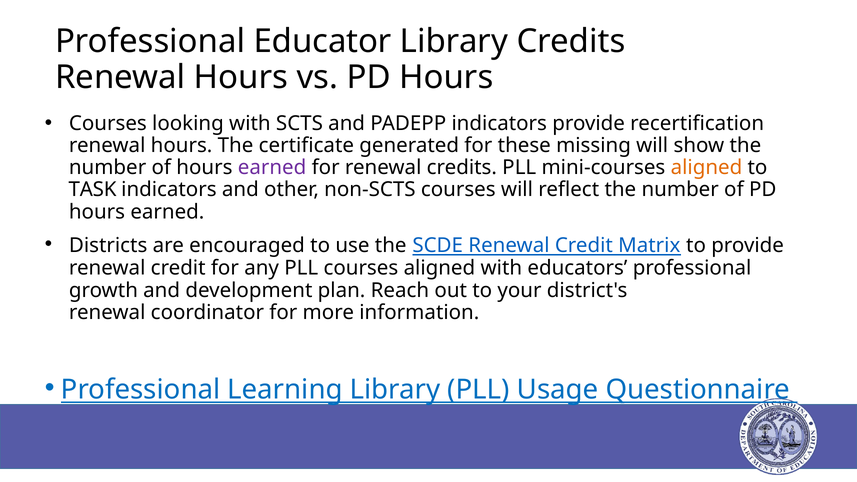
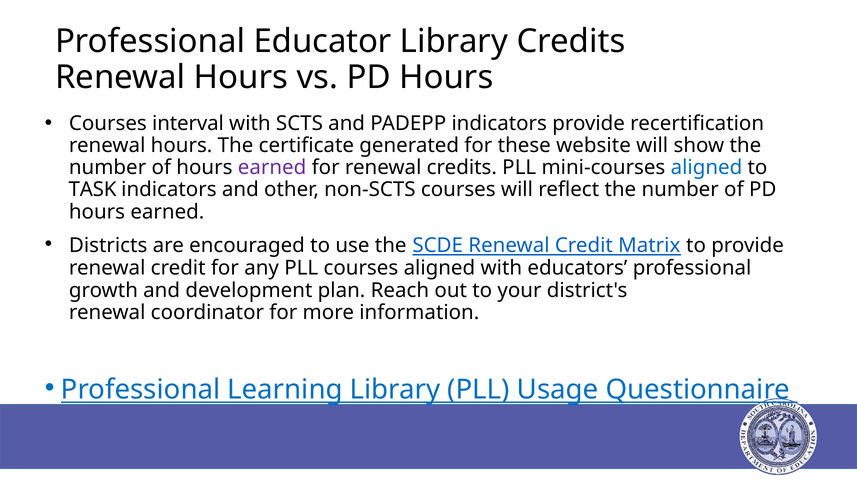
looking: looking -> interval
missing: missing -> website
aligned at (706, 168) colour: orange -> blue
